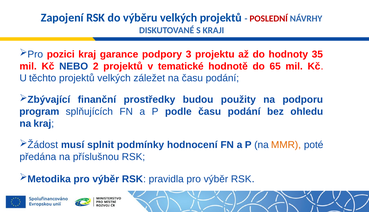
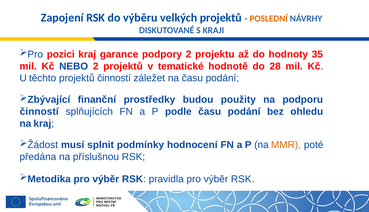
POSLEDNÍ colour: red -> orange
podpory 3: 3 -> 2
65: 65 -> 28
projektů velkých: velkých -> činností
program at (39, 112): program -> činností
